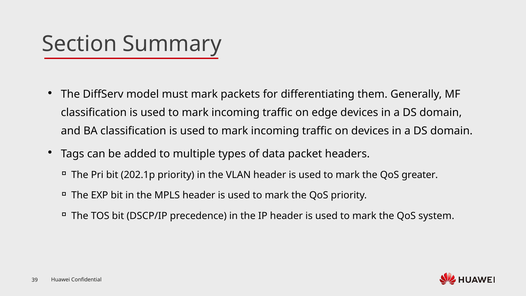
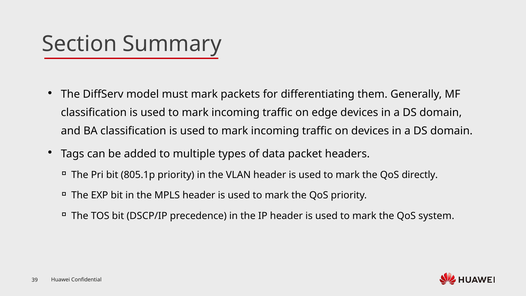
202.1p: 202.1p -> 805.1p
greater: greater -> directly
